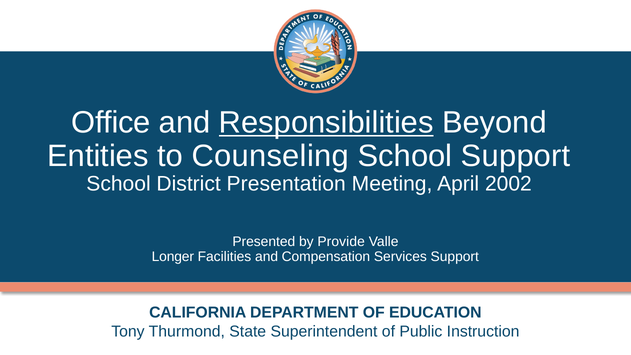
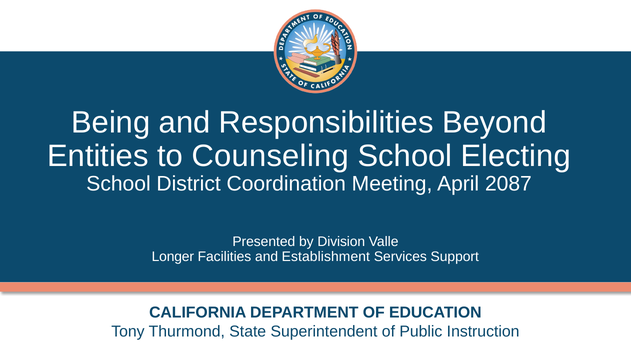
Office: Office -> Being
Responsibilities underline: present -> none
School Support: Support -> Electing
Presentation: Presentation -> Coordination
2002: 2002 -> 2087
Provide: Provide -> Division
Compensation: Compensation -> Establishment
